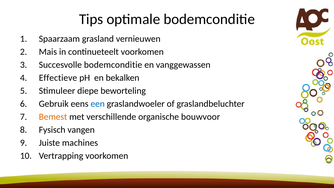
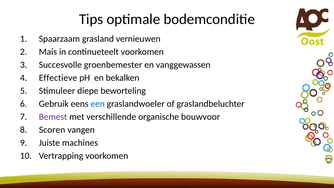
Succesvolle bodemconditie: bodemconditie -> groenbemester
Bemest colour: orange -> purple
Fysisch: Fysisch -> Scoren
